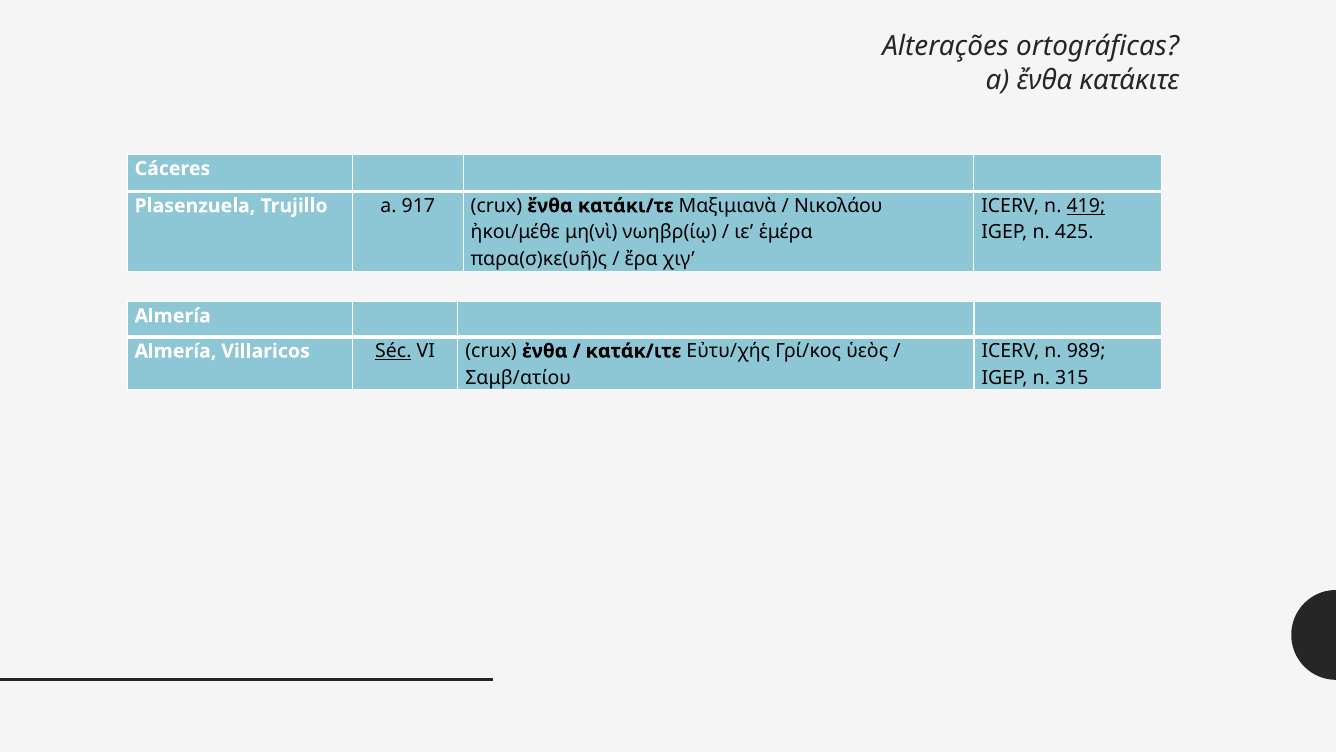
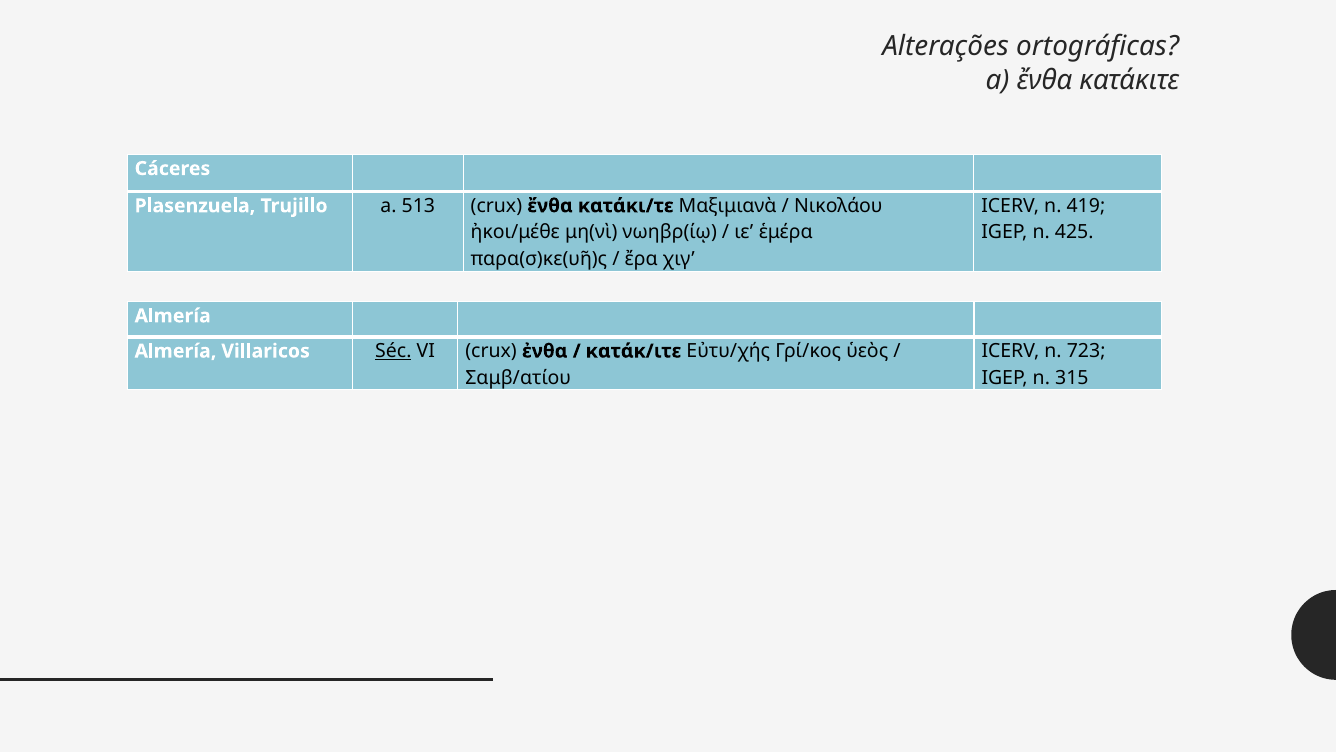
419 underline: present -> none
917: 917 -> 513
989: 989 -> 723
